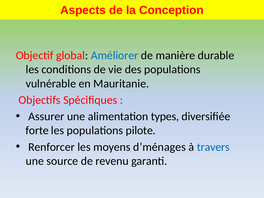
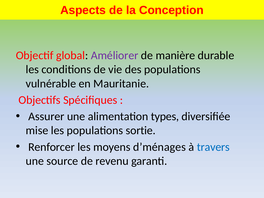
Améliorer colour: blue -> purple
forte: forte -> mise
pilote: pilote -> sortie
